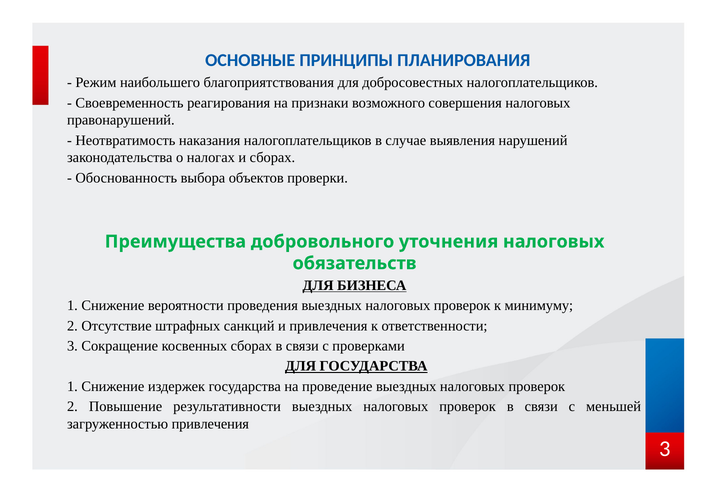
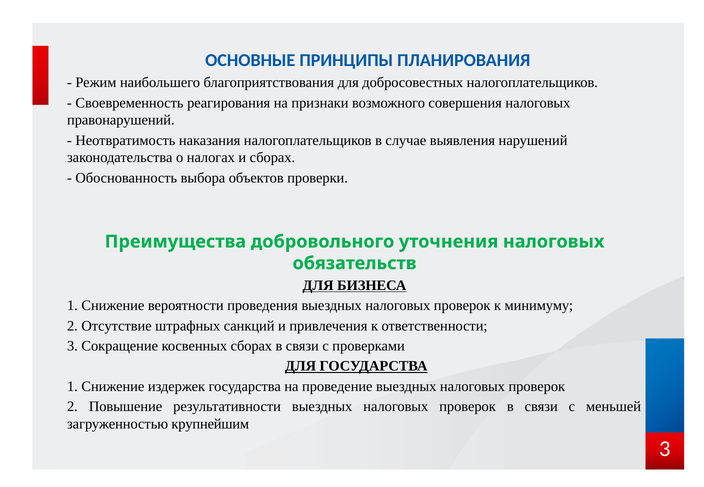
загруженностью привлечения: привлечения -> крупнейшим
